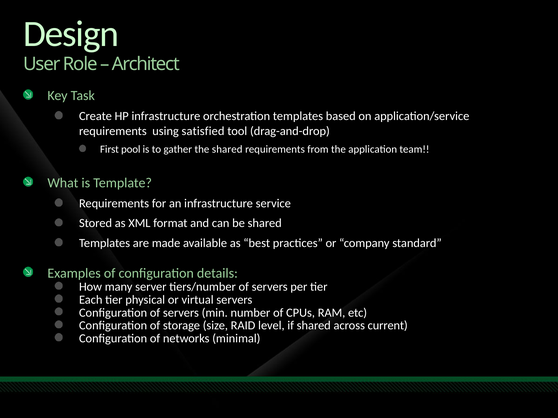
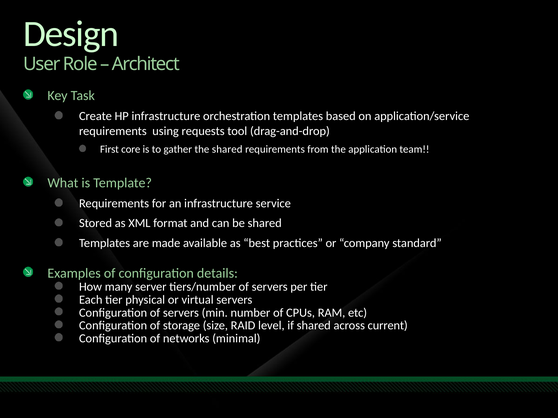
satisfied: satisfied -> requests
pool: pool -> core
